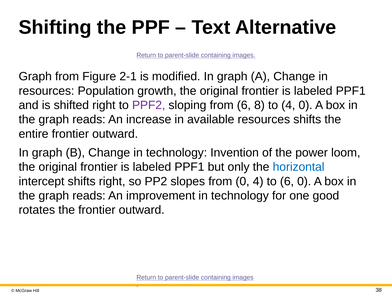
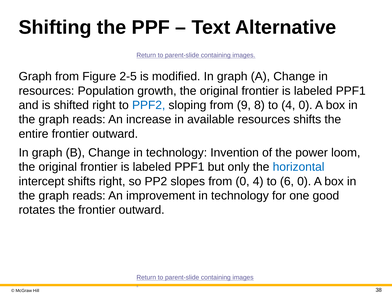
2-1: 2-1 -> 2-5
PPF2 colour: purple -> blue
from 6: 6 -> 9
